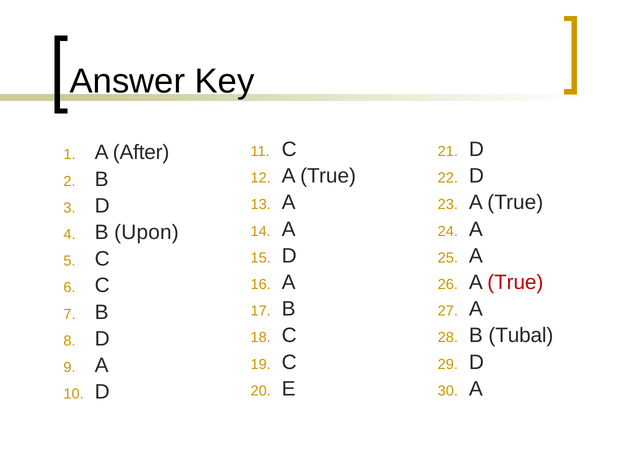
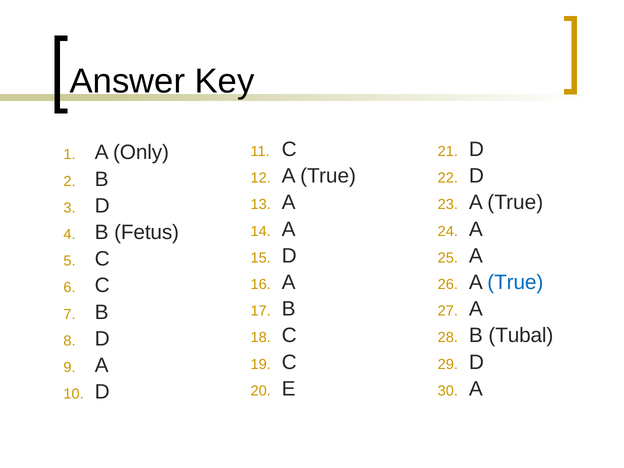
After: After -> Only
Upon: Upon -> Fetus
True at (515, 282) colour: red -> blue
